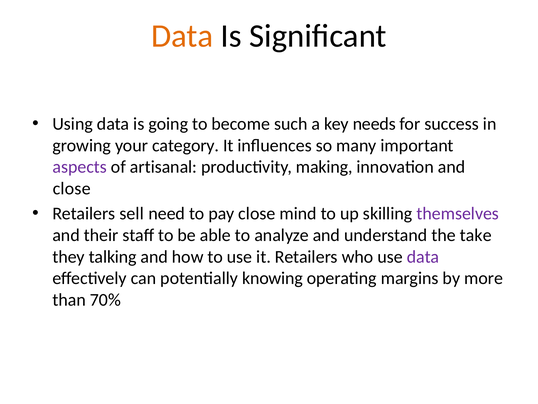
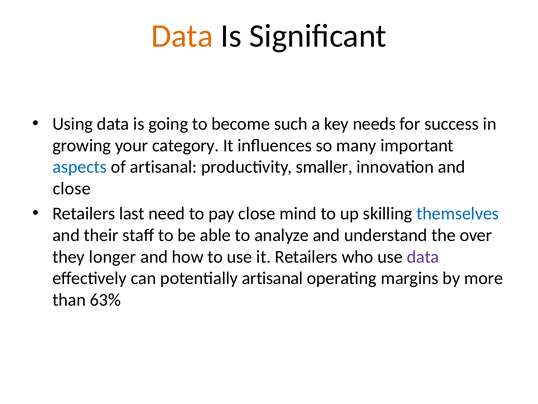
aspects colour: purple -> blue
making: making -> smaller
sell: sell -> last
themselves colour: purple -> blue
take: take -> over
talking: talking -> longer
potentially knowing: knowing -> artisanal
70%: 70% -> 63%
